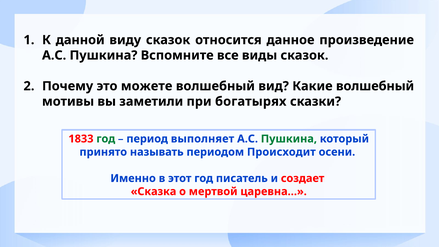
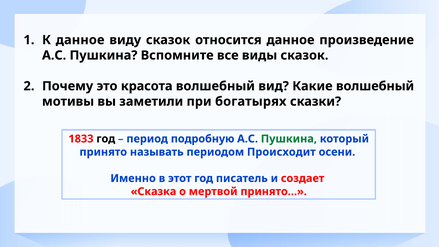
К данной: данной -> данное
можете: можете -> красота
год at (106, 139) colour: green -> black
выполняет: выполняет -> подробную
царевна…: царевна… -> принято…
